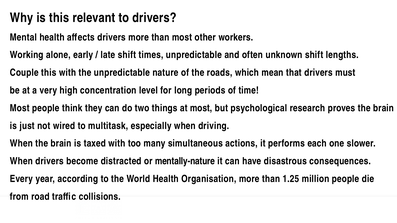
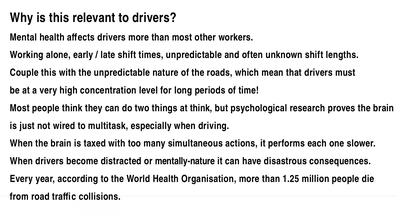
at most: most -> think
